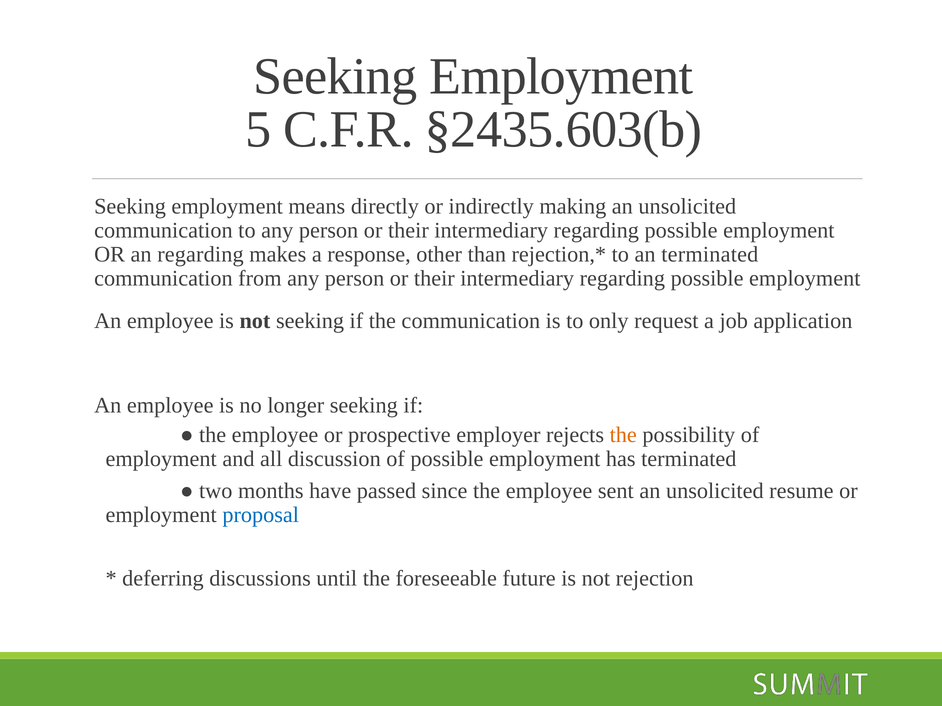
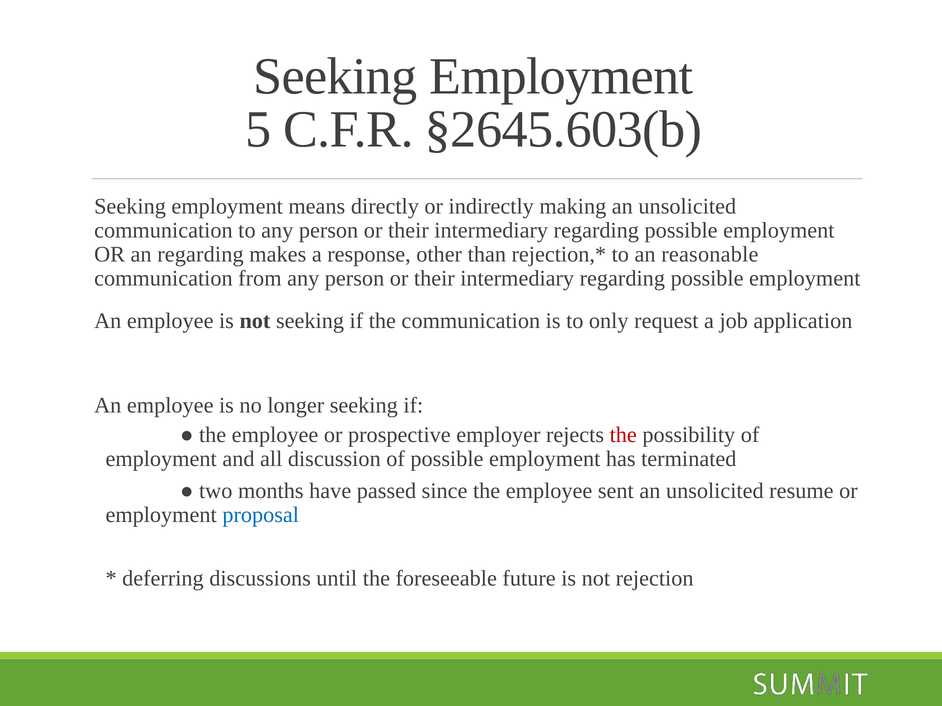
§2435.603(b: §2435.603(b -> §2645.603(b
an terminated: terminated -> reasonable
the at (623, 435) colour: orange -> red
